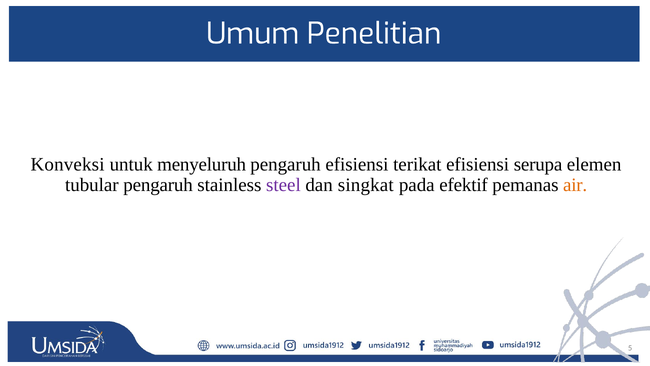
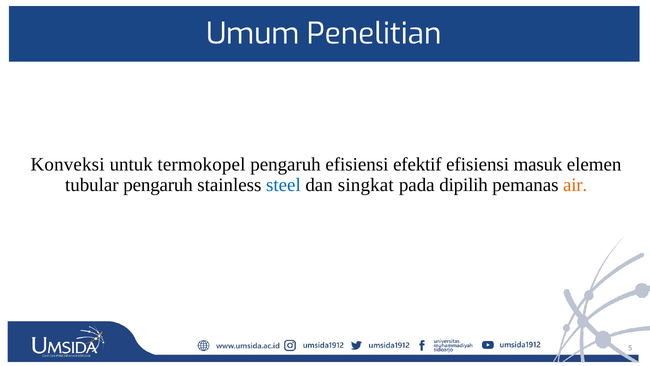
menyeluruh: menyeluruh -> termokopel
terikat: terikat -> efektif
serupa: serupa -> masuk
steel colour: purple -> blue
efektif: efektif -> dipilih
